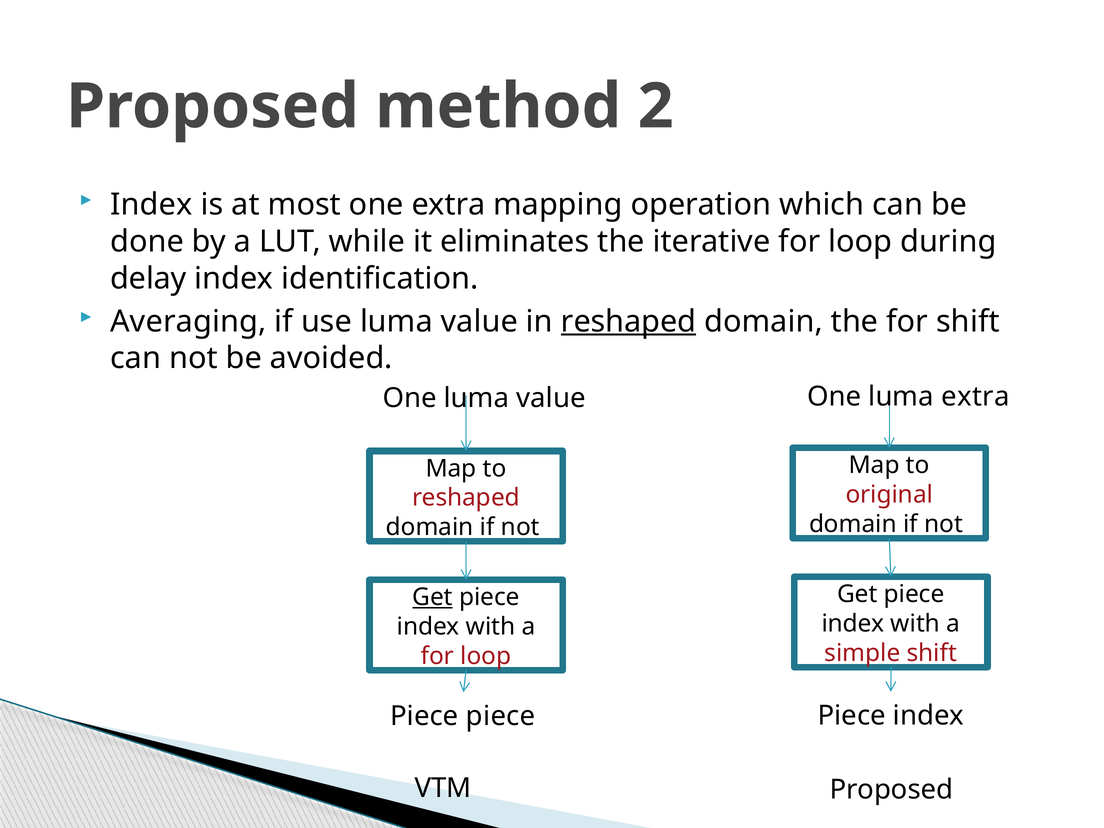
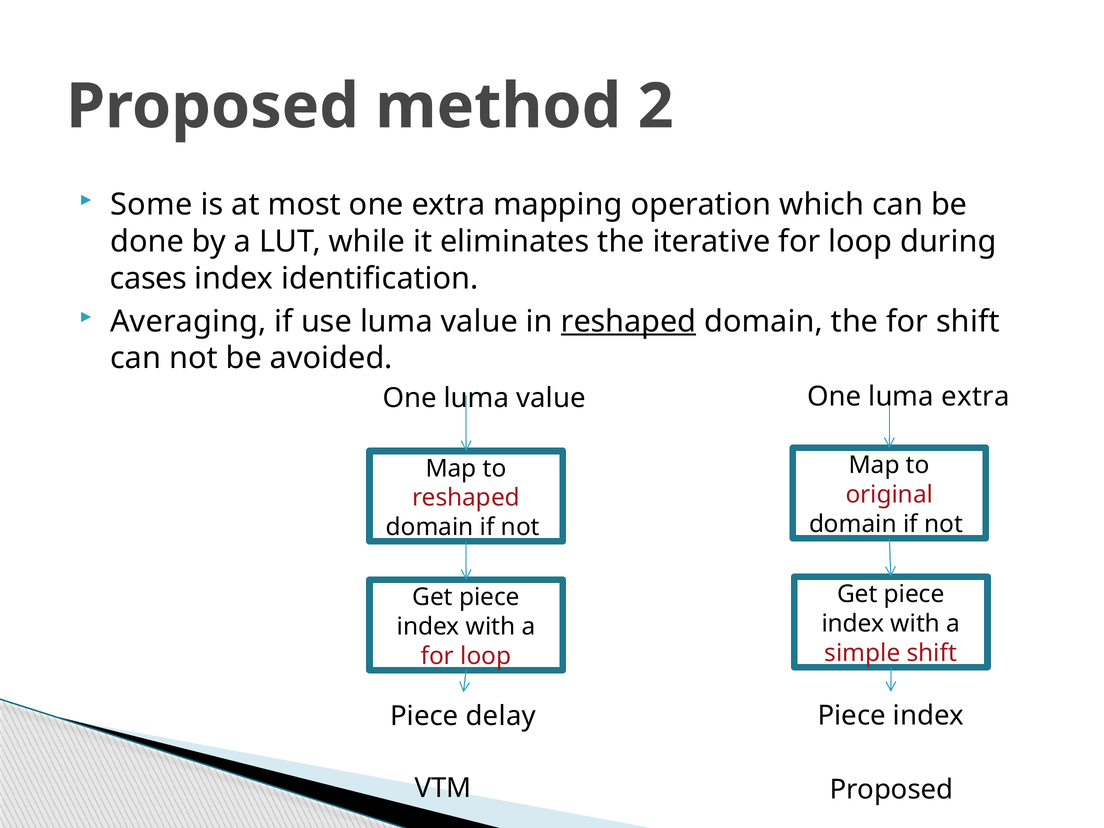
Index at (151, 205): Index -> Some
delay: delay -> cases
Get at (433, 597) underline: present -> none
piece at (501, 716): piece -> delay
